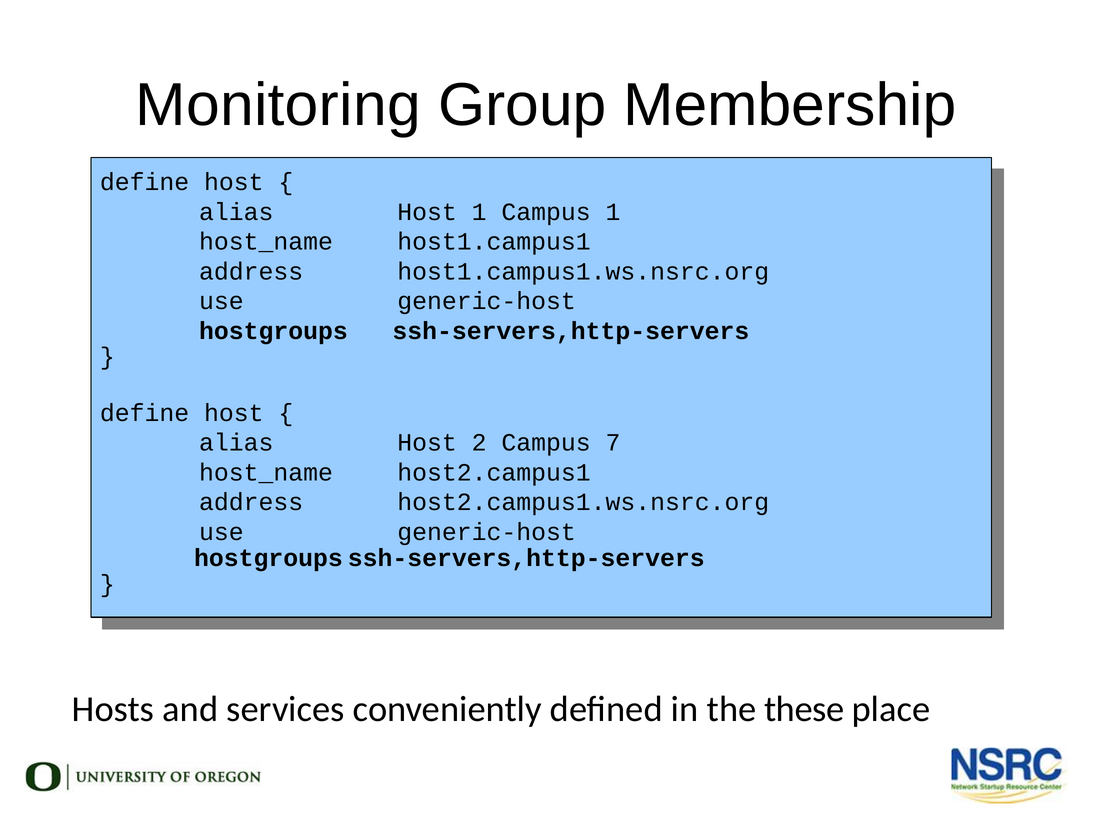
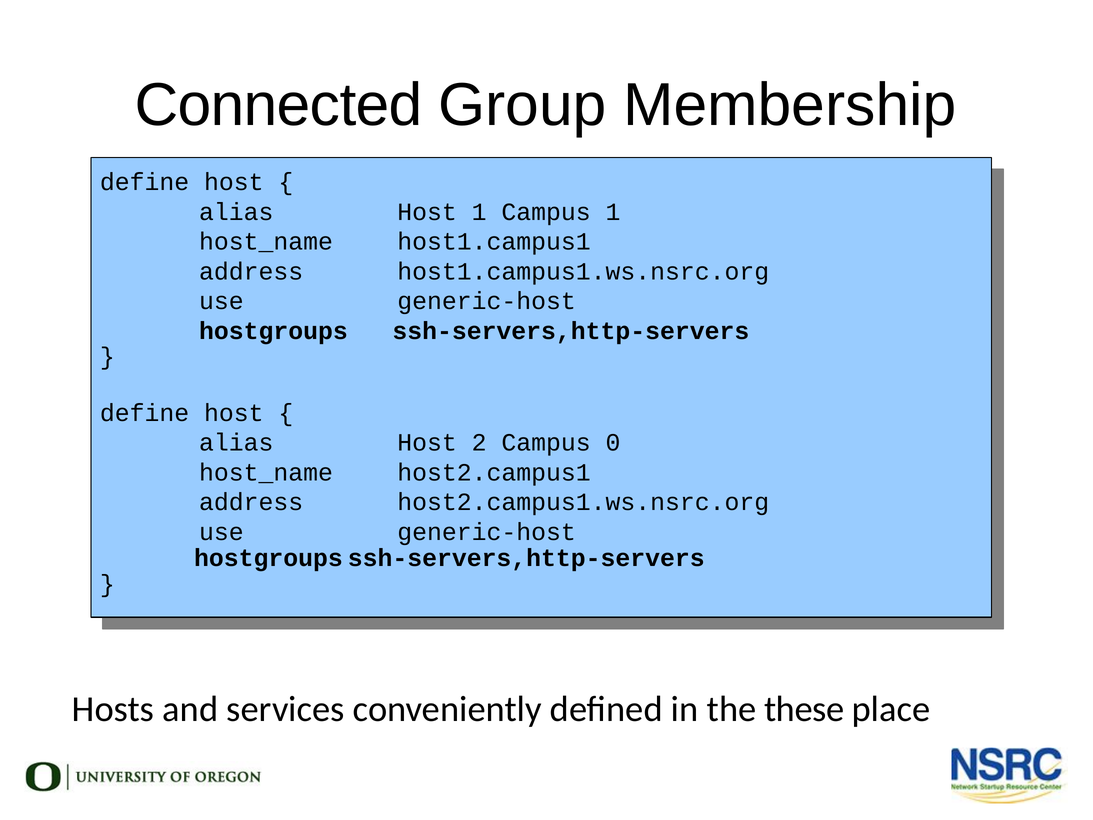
Monitoring: Monitoring -> Connected
7: 7 -> 0
